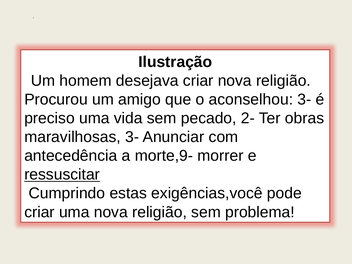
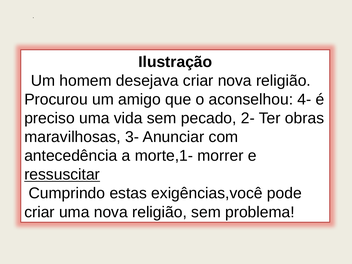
aconselhou 3-: 3- -> 4-
morte,9-: morte,9- -> morte,1-
